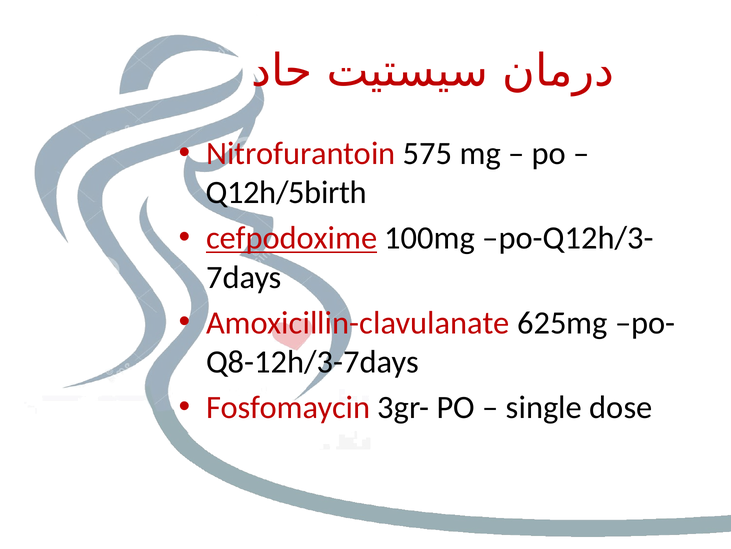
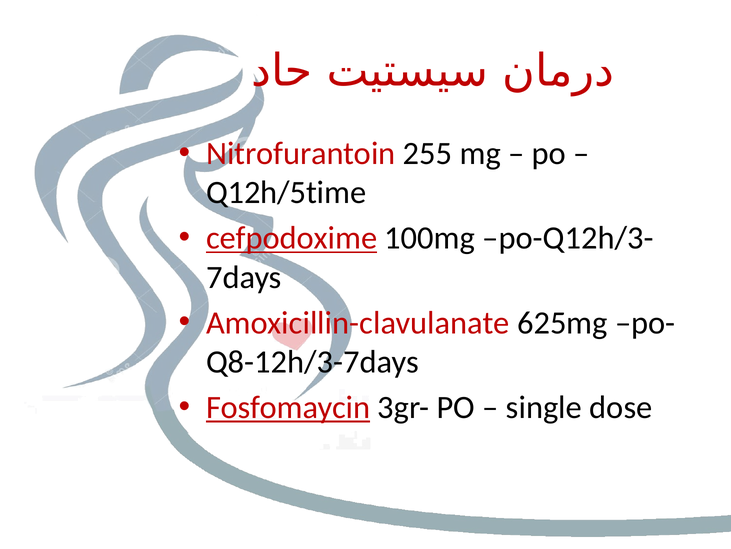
575: 575 -> 255
Q12h/5birth: Q12h/5birth -> Q12h/5time
Fosfomaycin underline: none -> present
